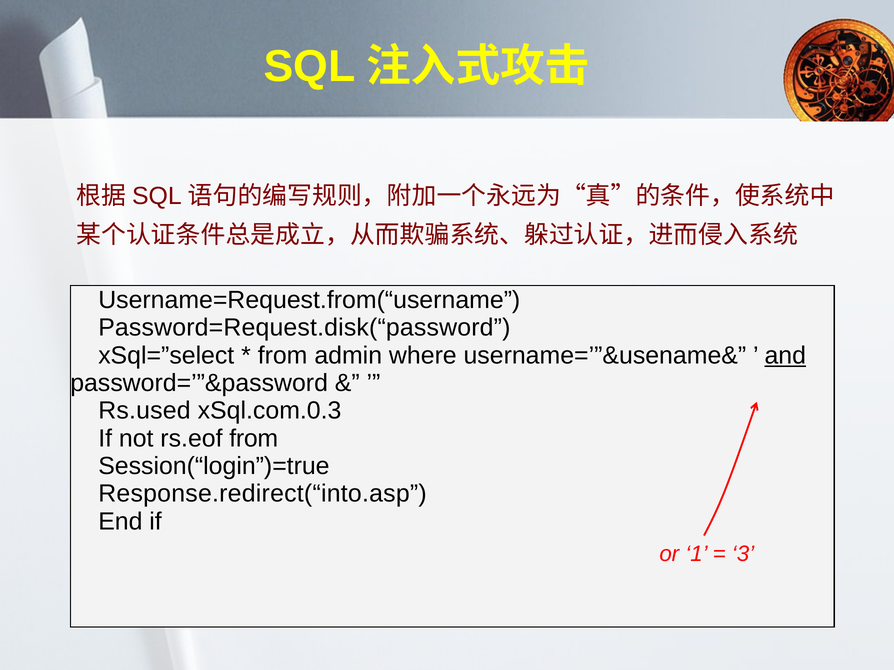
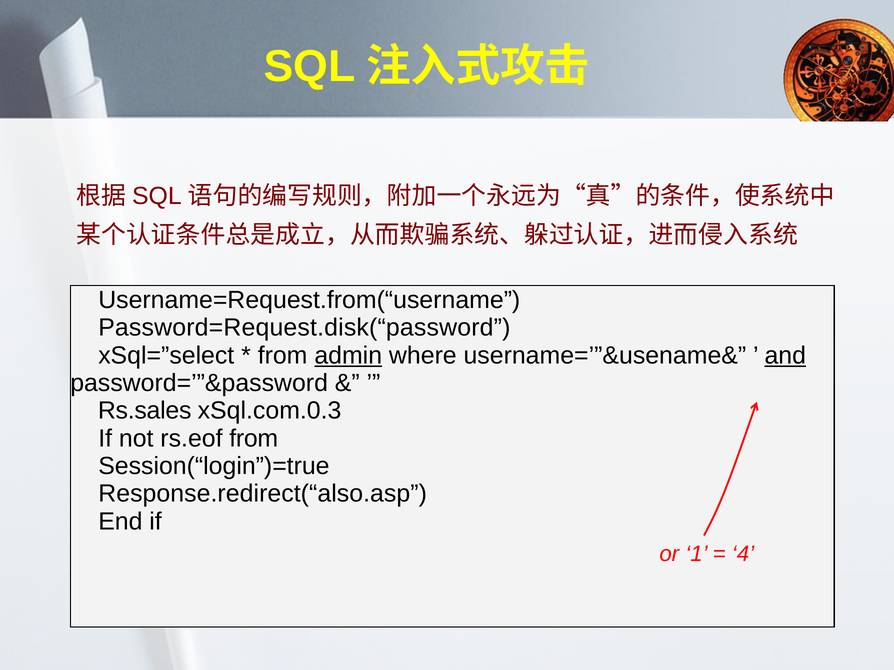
admin underline: none -> present
Rs.used: Rs.used -> Rs.sales
Response.redirect(“into.asp: Response.redirect(“into.asp -> Response.redirect(“also.asp
3: 3 -> 4
